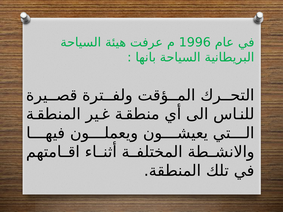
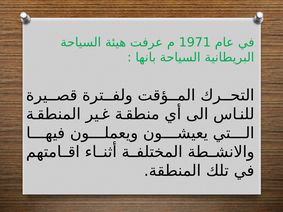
1996: 1996 -> 1971
